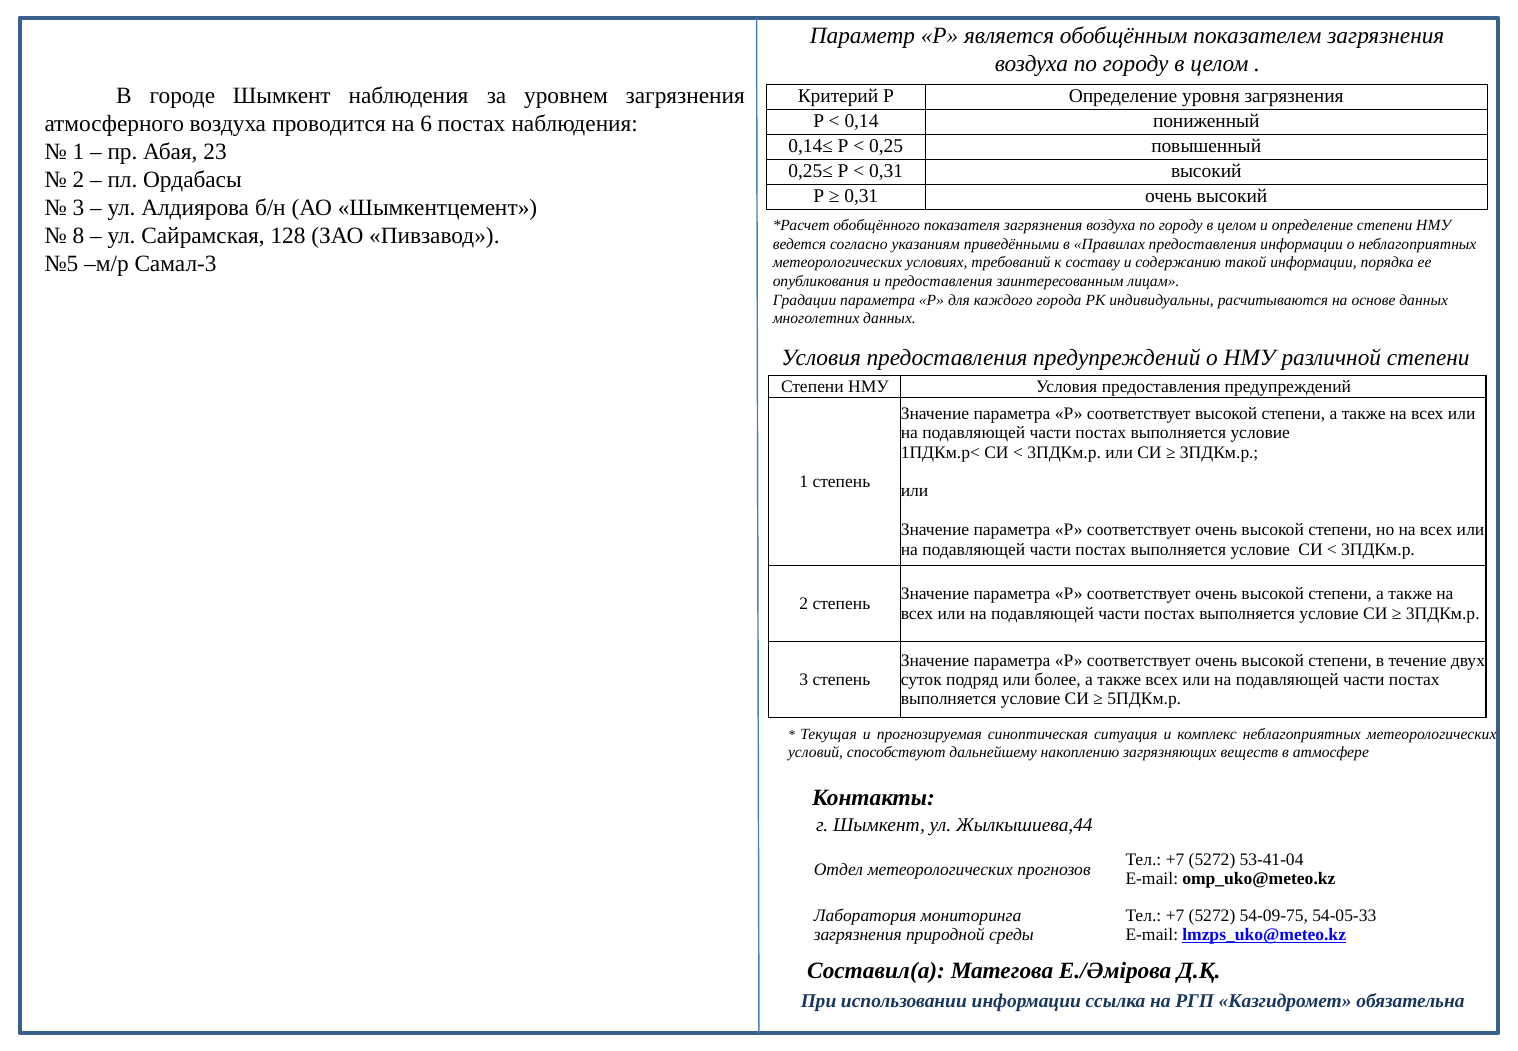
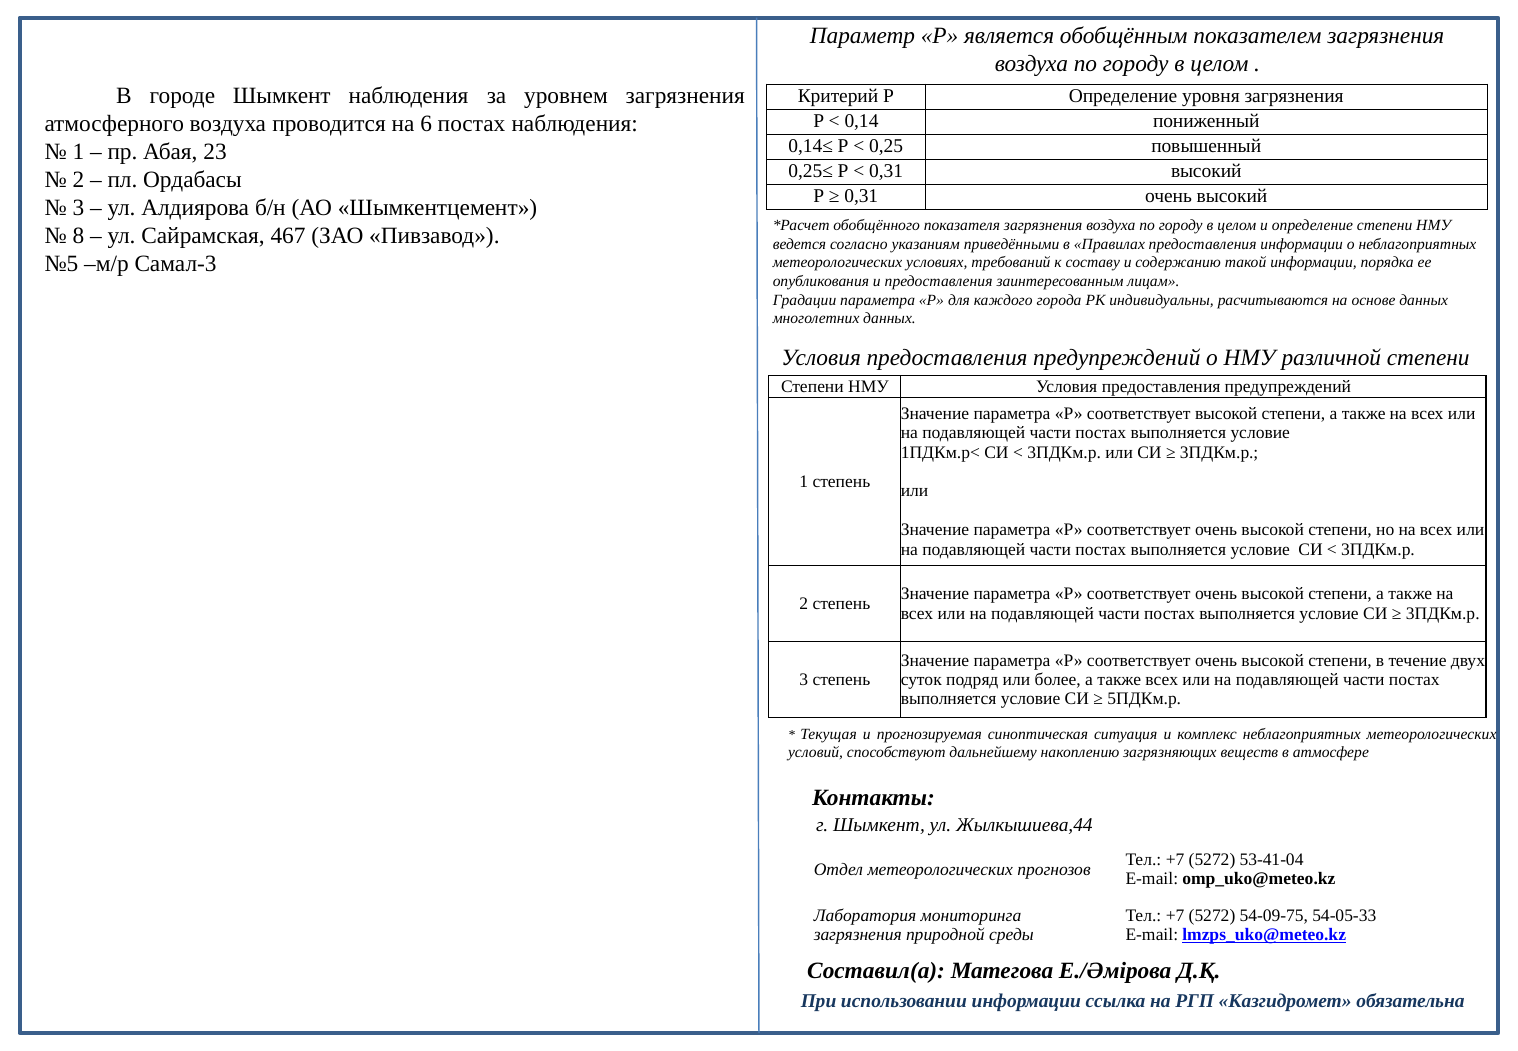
128: 128 -> 467
